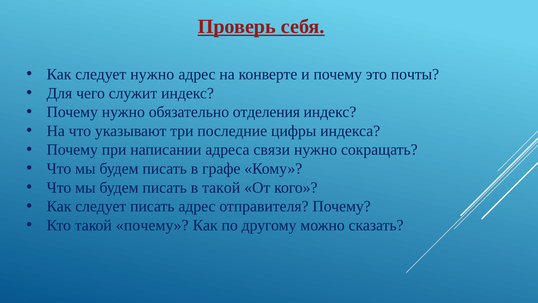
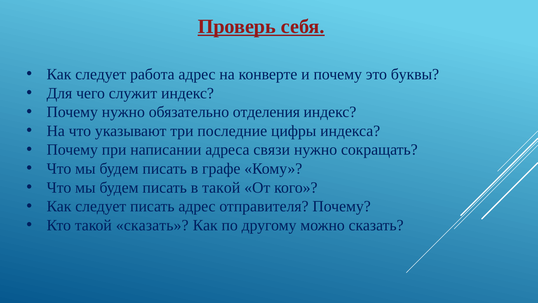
следует нужно: нужно -> работа
почты: почты -> буквы
такой почему: почему -> сказать
